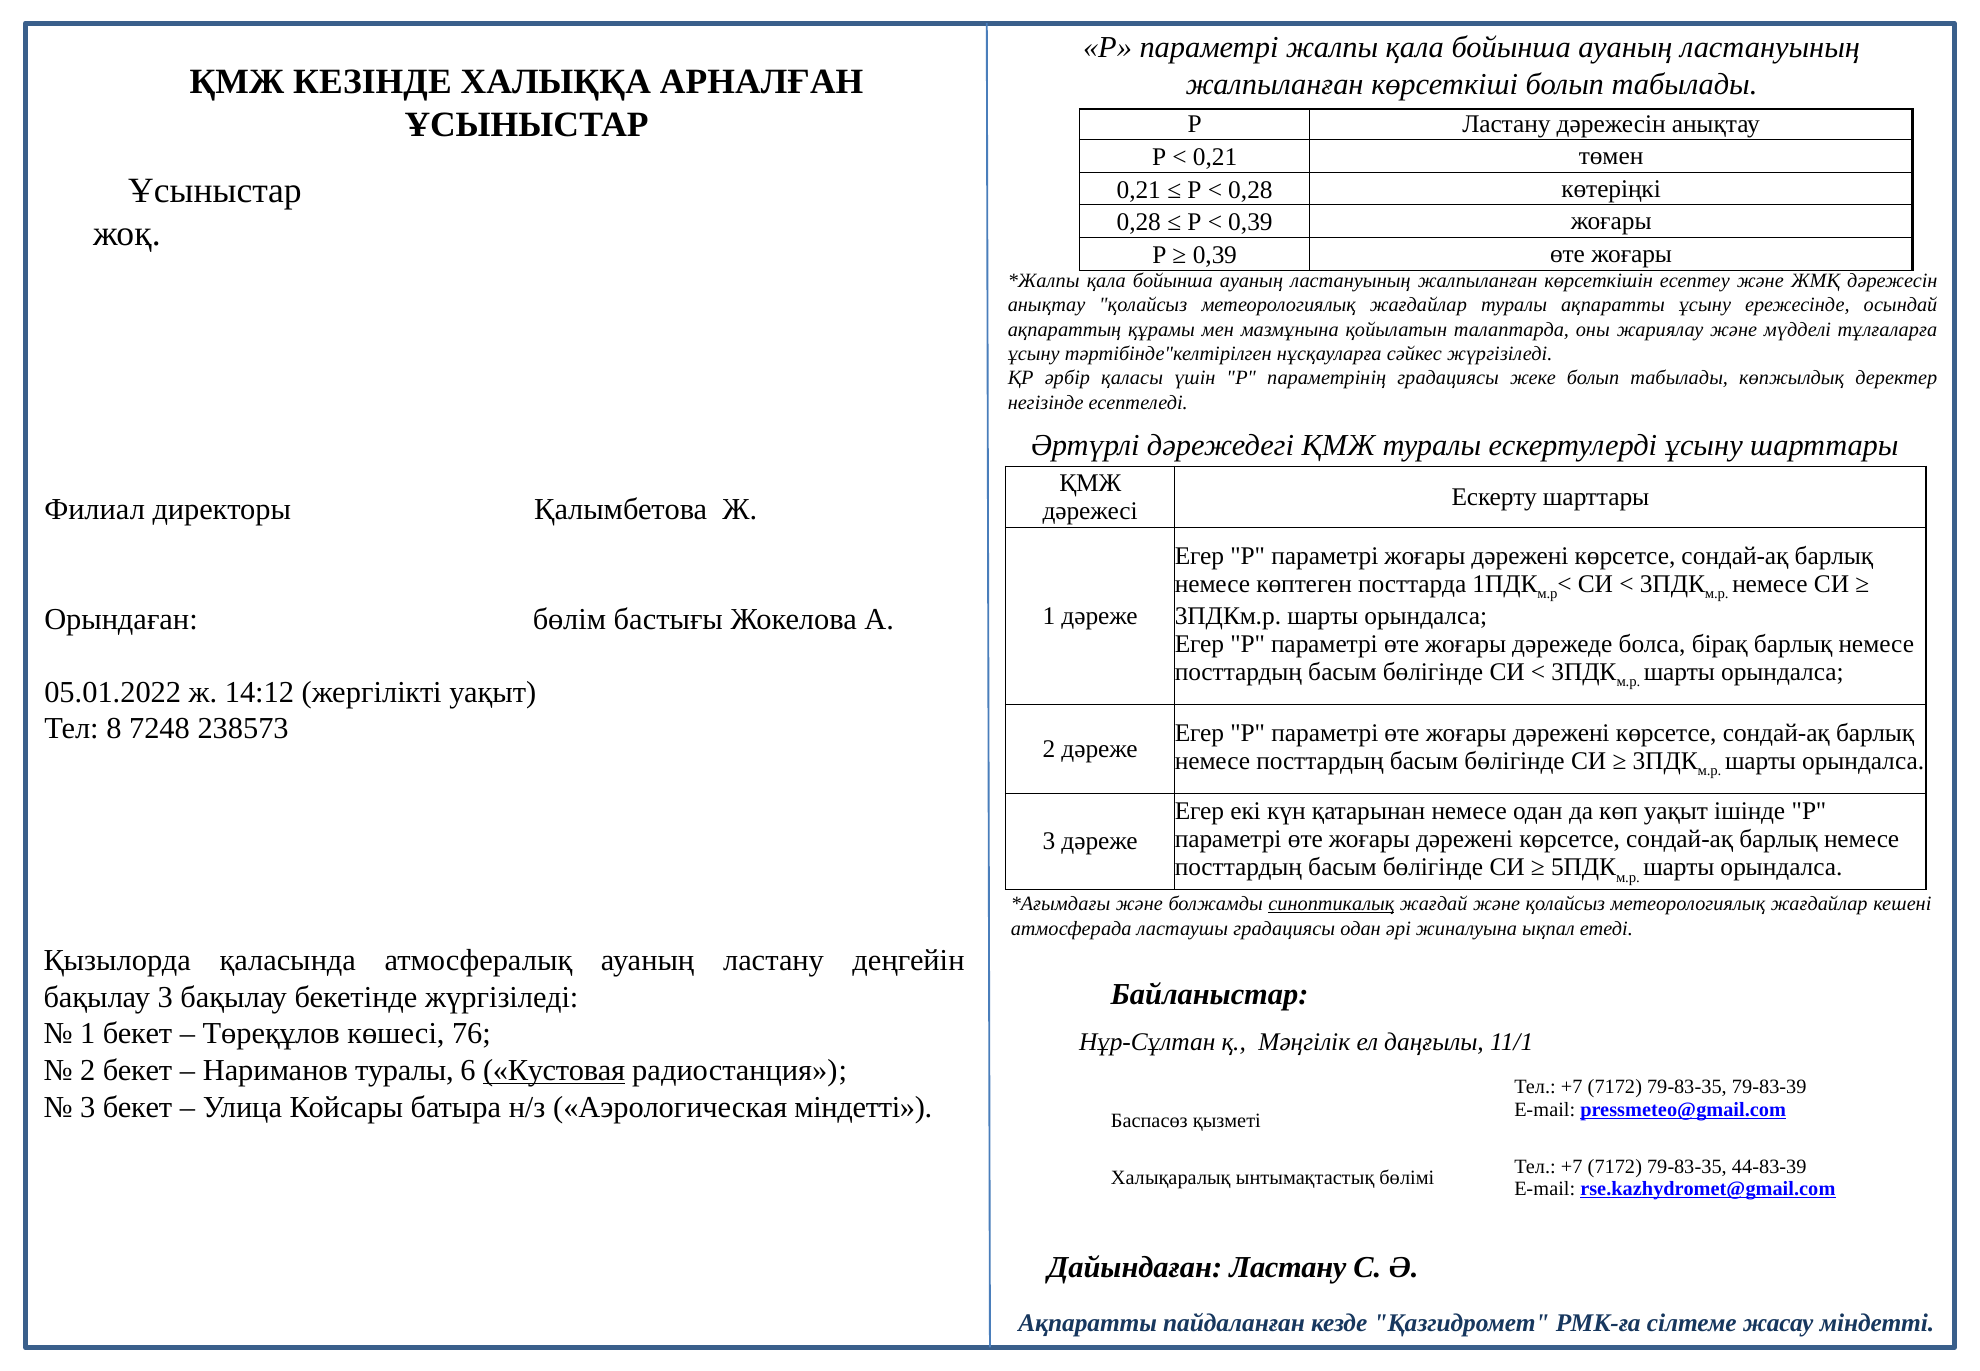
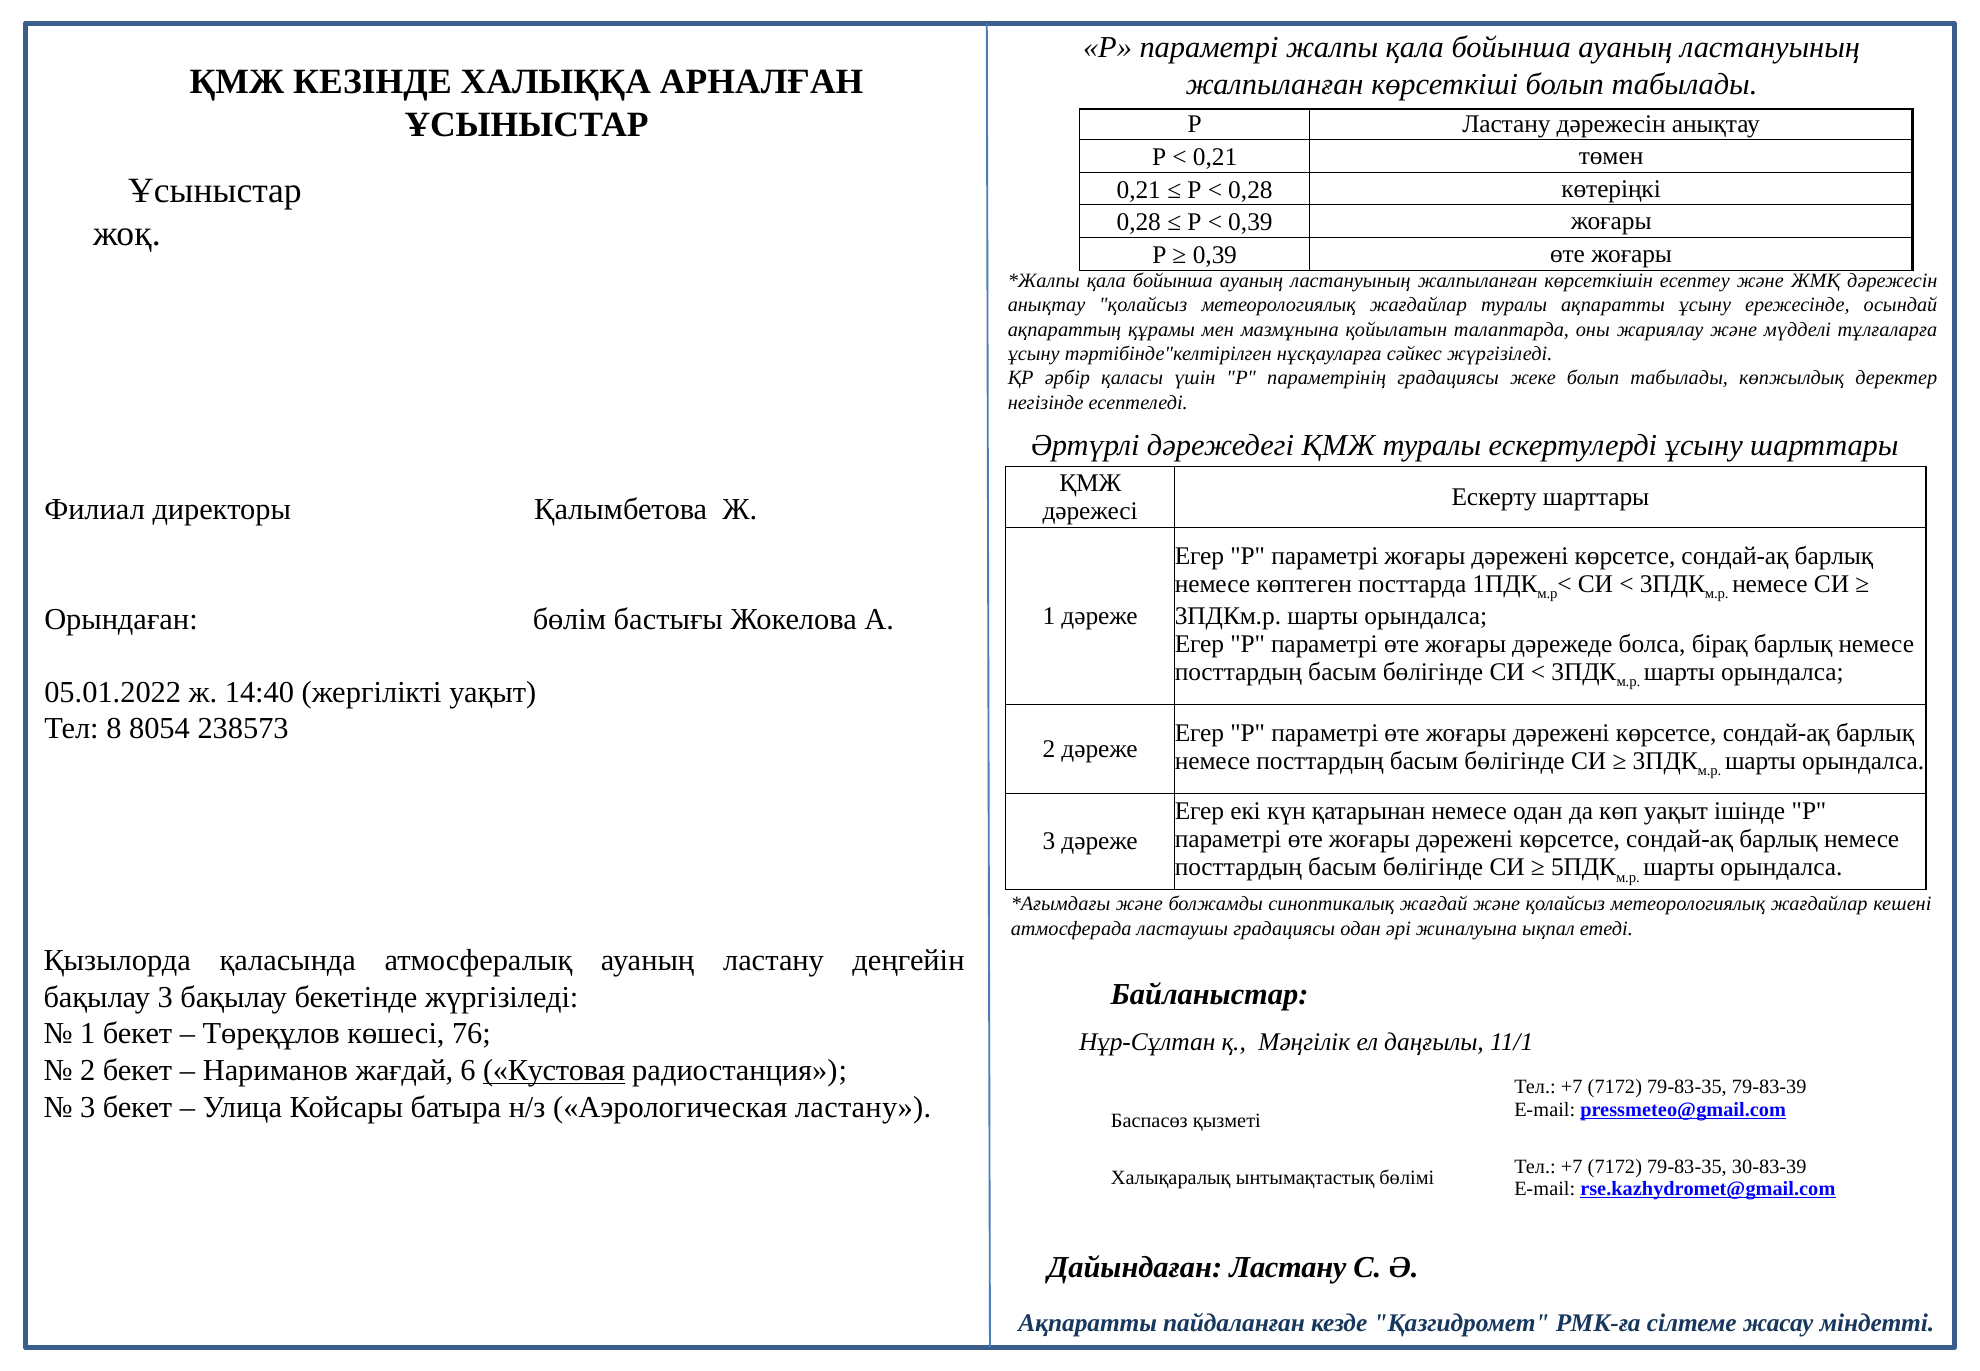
14:12: 14:12 -> 14:40
7248: 7248 -> 8054
синоптикалық underline: present -> none
Нариманов туралы: туралы -> жағдай
Аэрологическая міндетті: міндетті -> ластану
44-83-39: 44-83-39 -> 30-83-39
